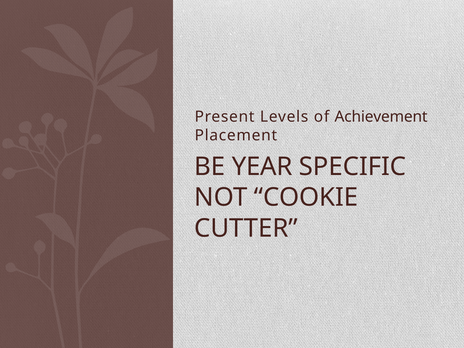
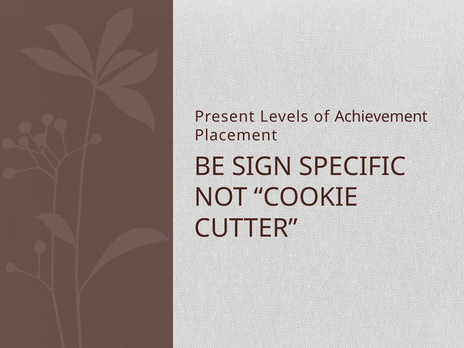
YEAR: YEAR -> SIGN
